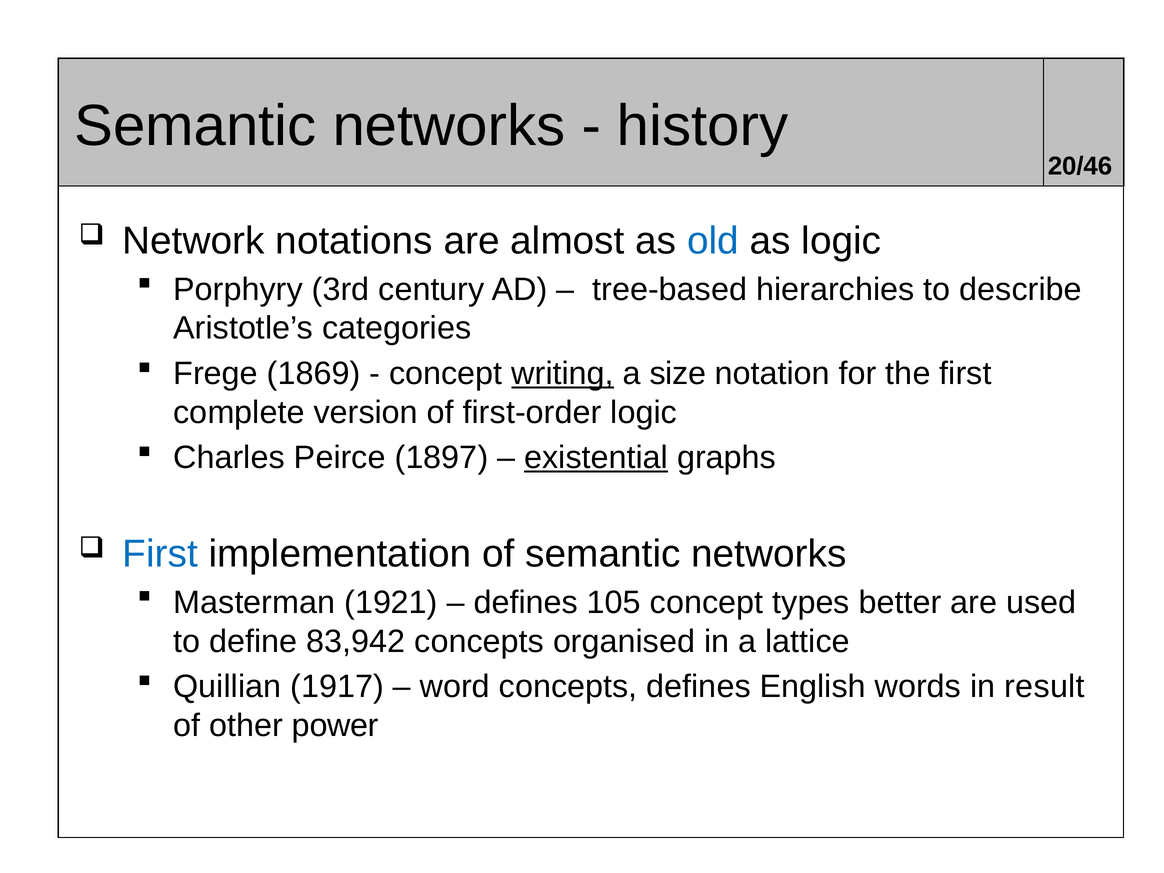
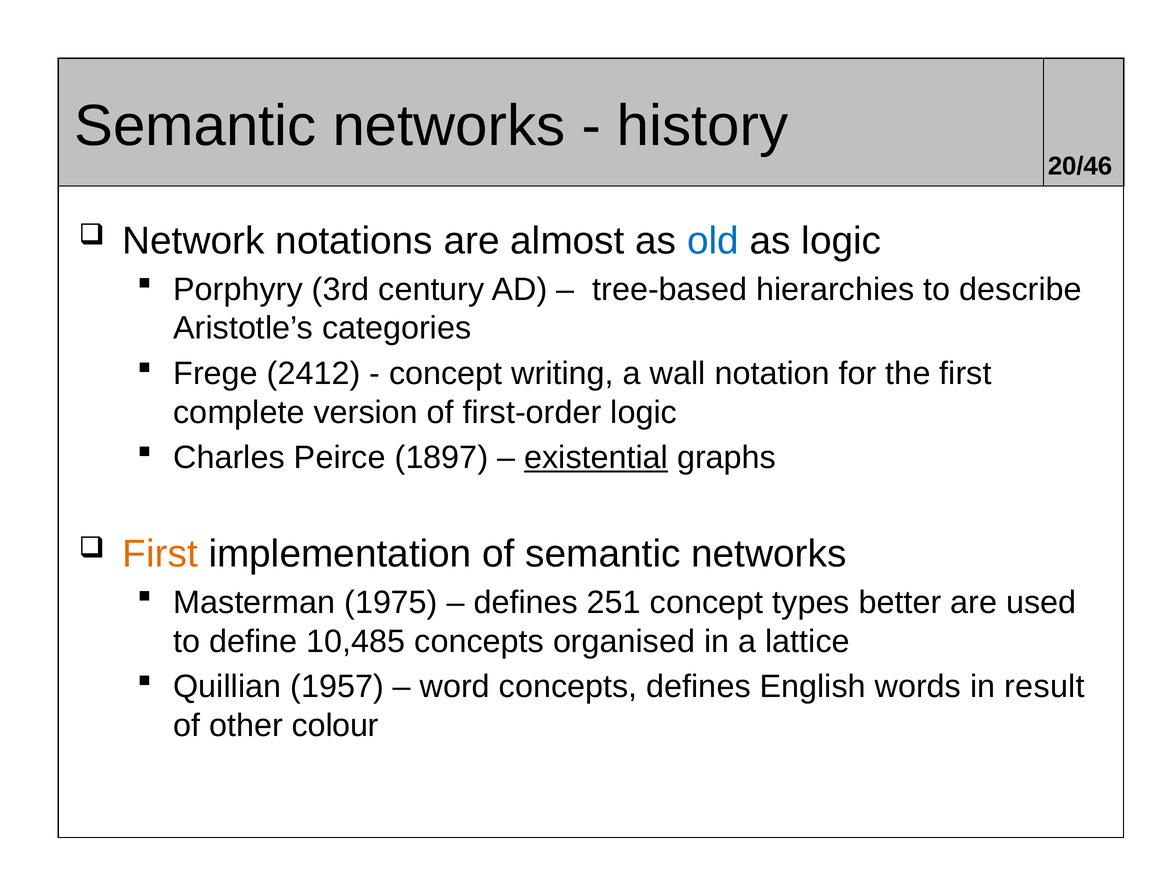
1869: 1869 -> 2412
writing underline: present -> none
size: size -> wall
First at (160, 554) colour: blue -> orange
1921: 1921 -> 1975
105: 105 -> 251
83,942: 83,942 -> 10,485
1917: 1917 -> 1957
power: power -> colour
